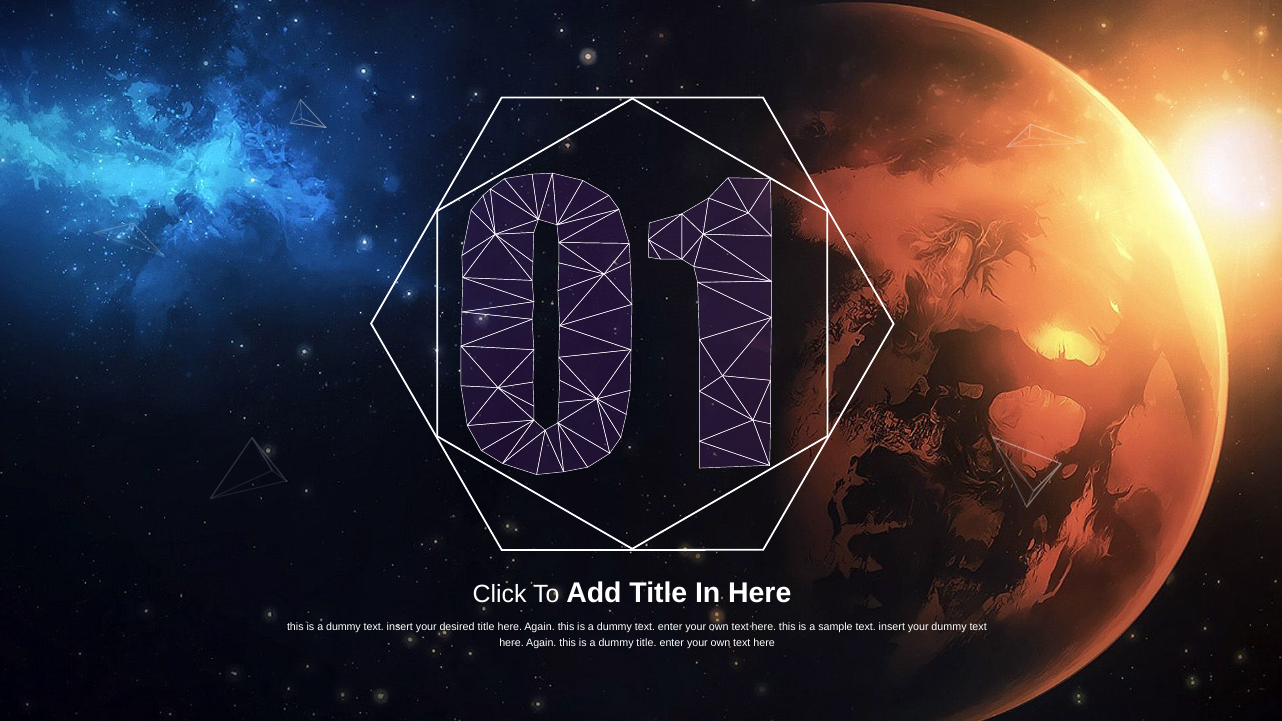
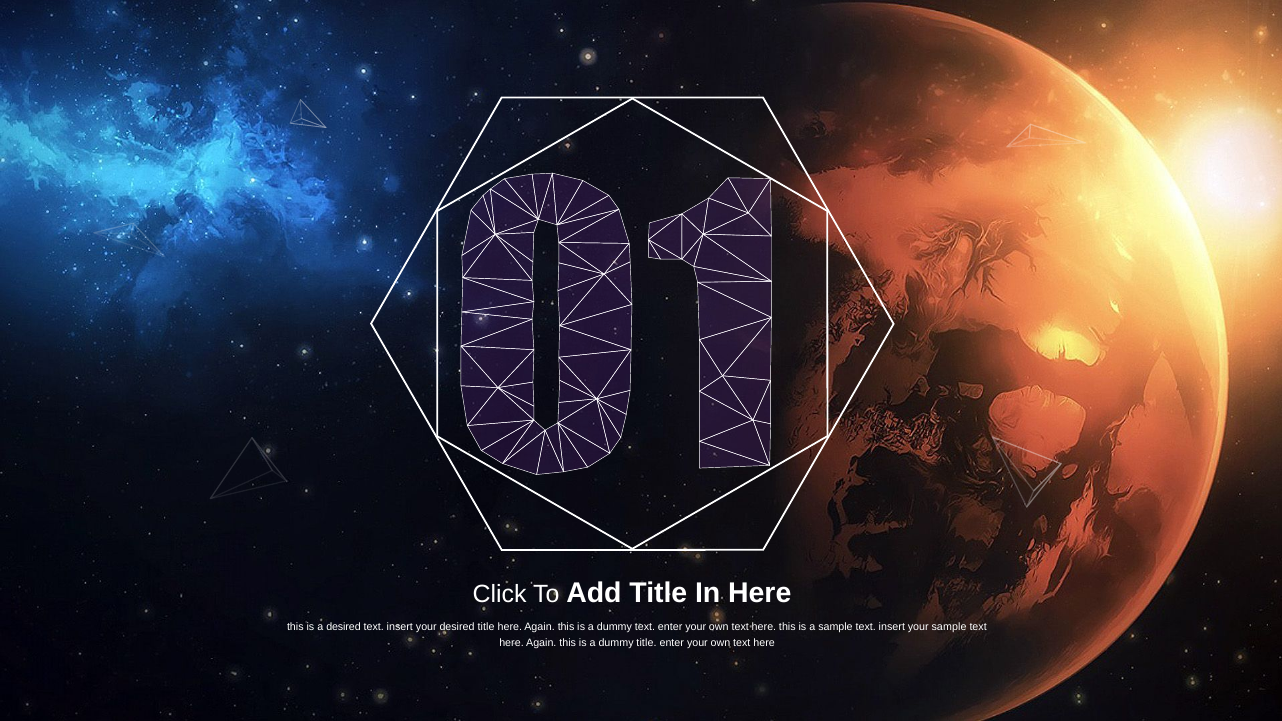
dummy at (344, 627): dummy -> desired
your dummy: dummy -> sample
